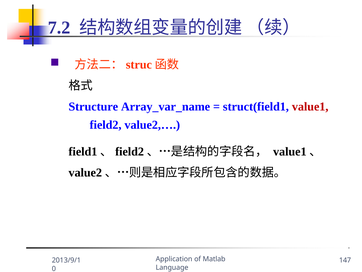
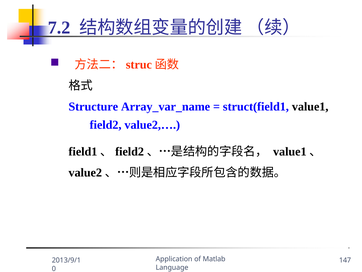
value1 colour: red -> black
